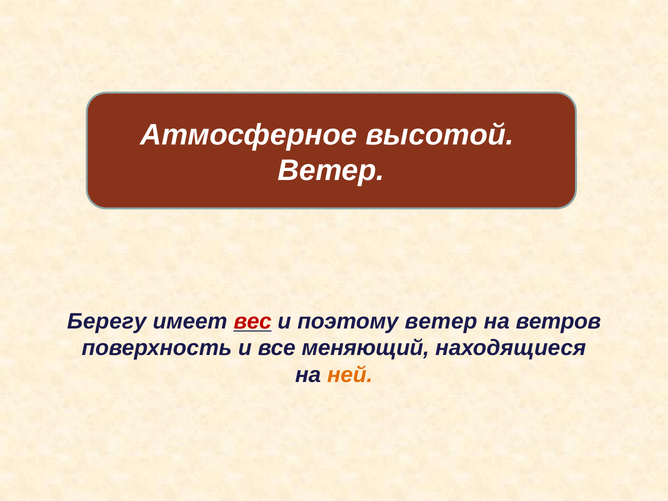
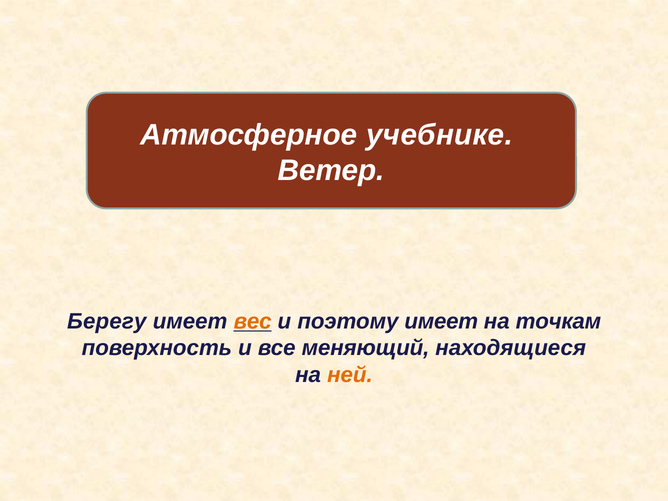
высотой: высотой -> учебнике
вес colour: red -> orange
поэтому ветер: ветер -> имеет
ветров: ветров -> точкам
